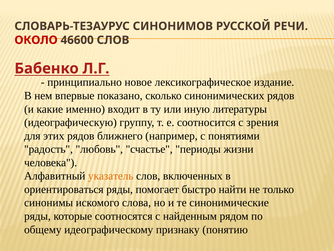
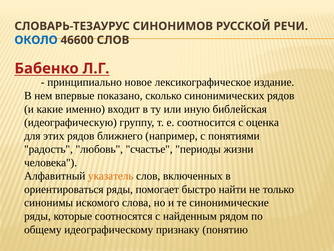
ОКОЛО colour: red -> blue
литературы: литературы -> библейская
зрения: зрения -> оценка
